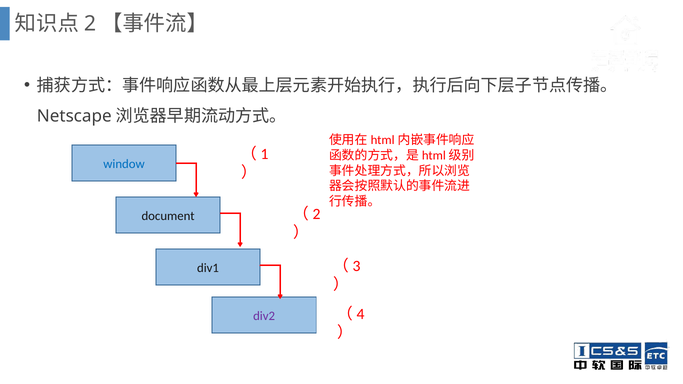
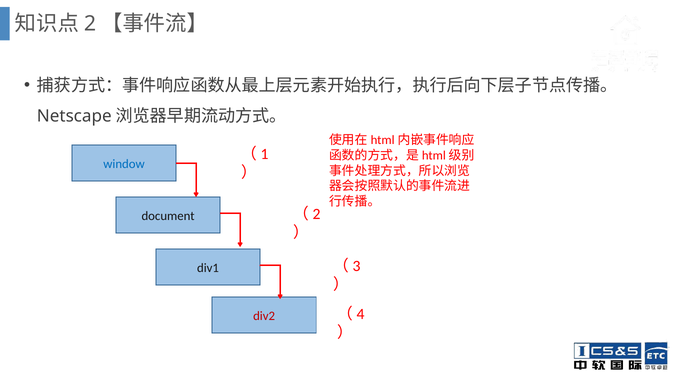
div2 colour: purple -> red
